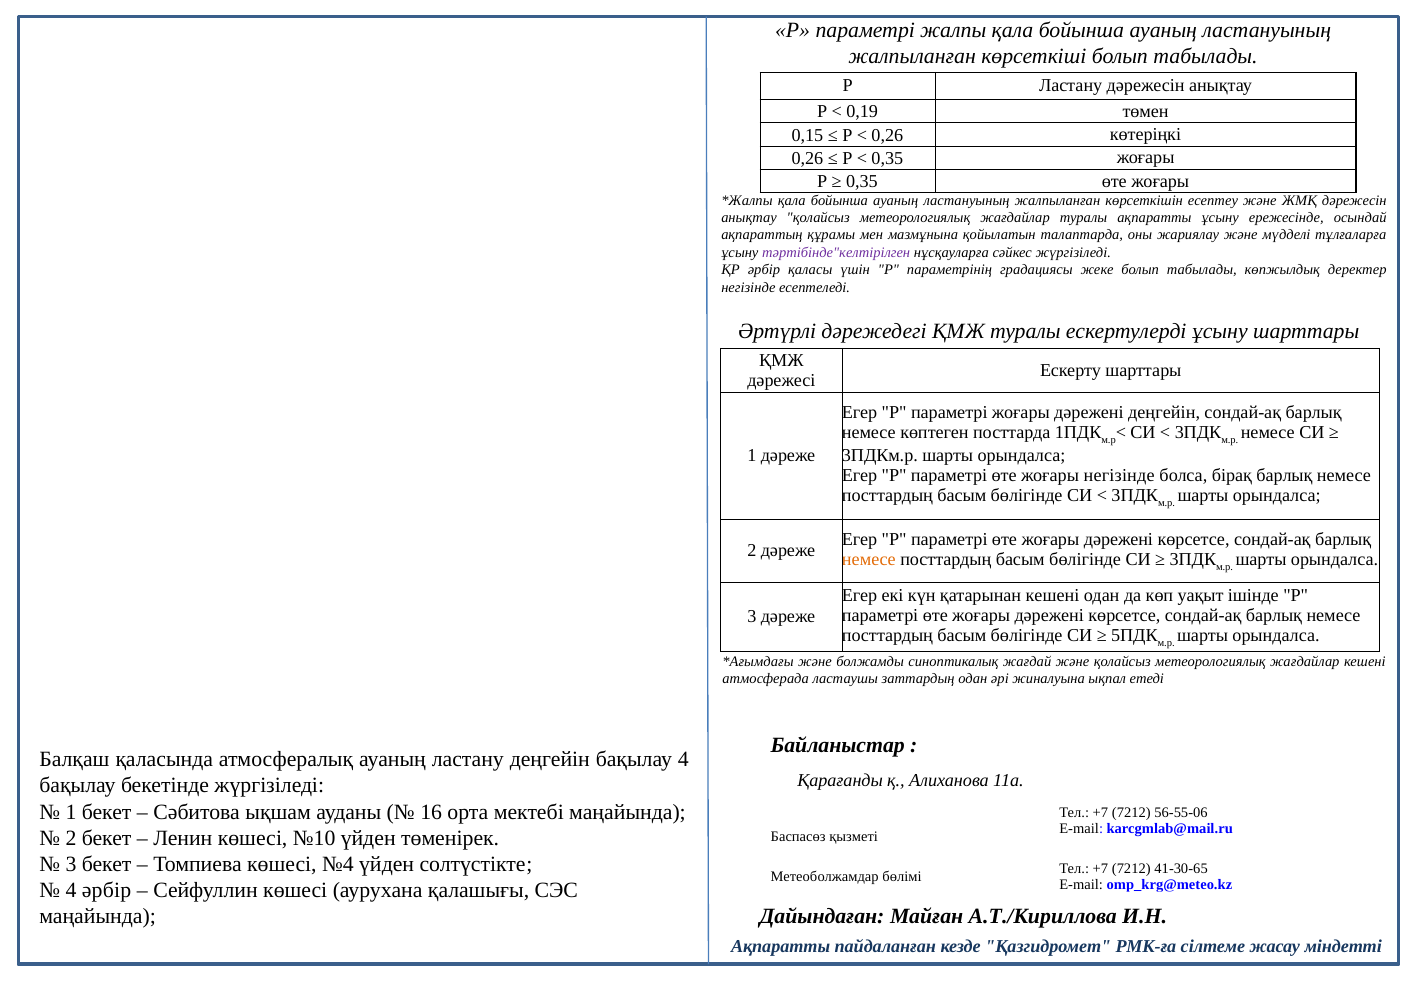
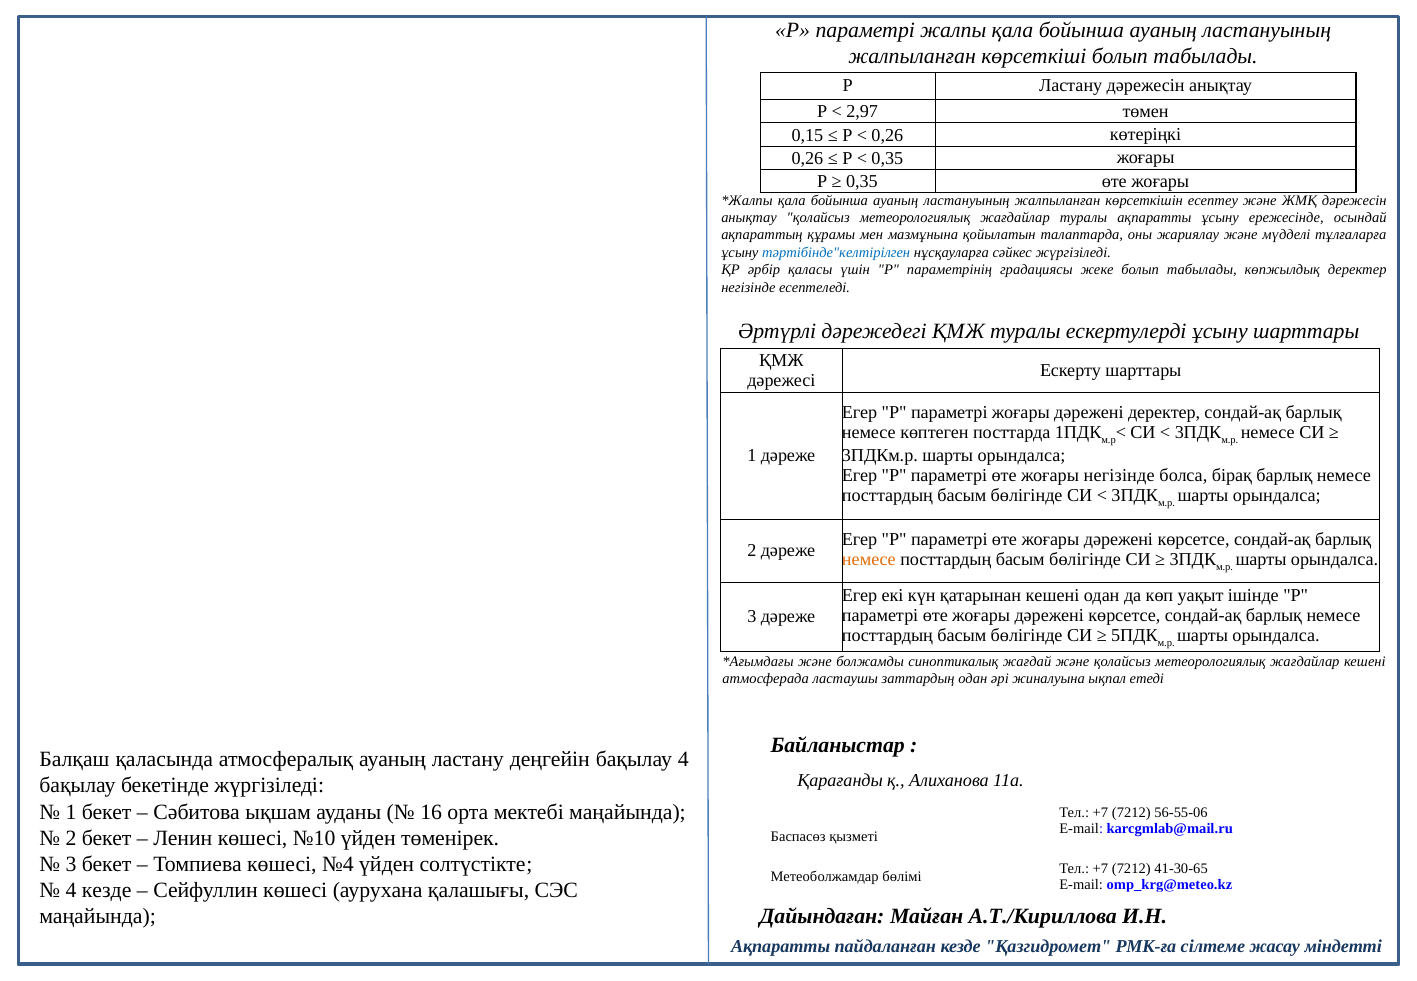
0,19: 0,19 -> 2,97
тәртібінде"келтірілген colour: purple -> blue
дәрежені деңгейін: деңгейін -> деректер
4 әрбір: әрбір -> кезде
